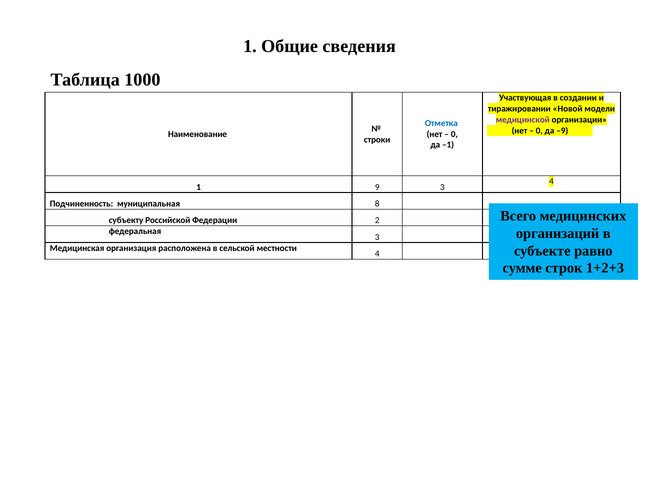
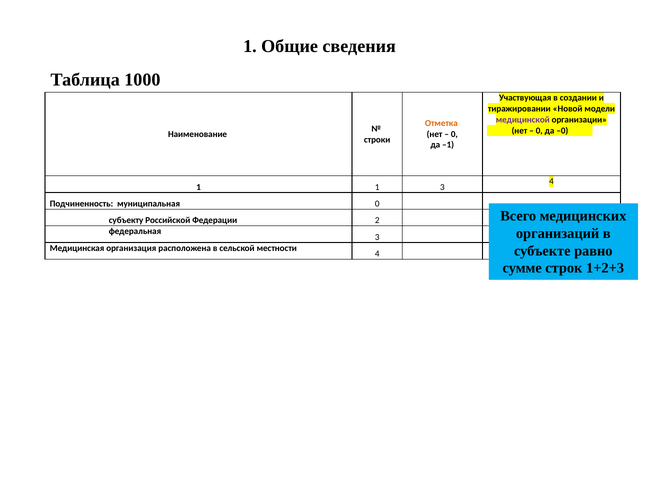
Отметка colour: blue -> orange
–9: –9 -> –0
1 9: 9 -> 1
муниципальная 8: 8 -> 0
